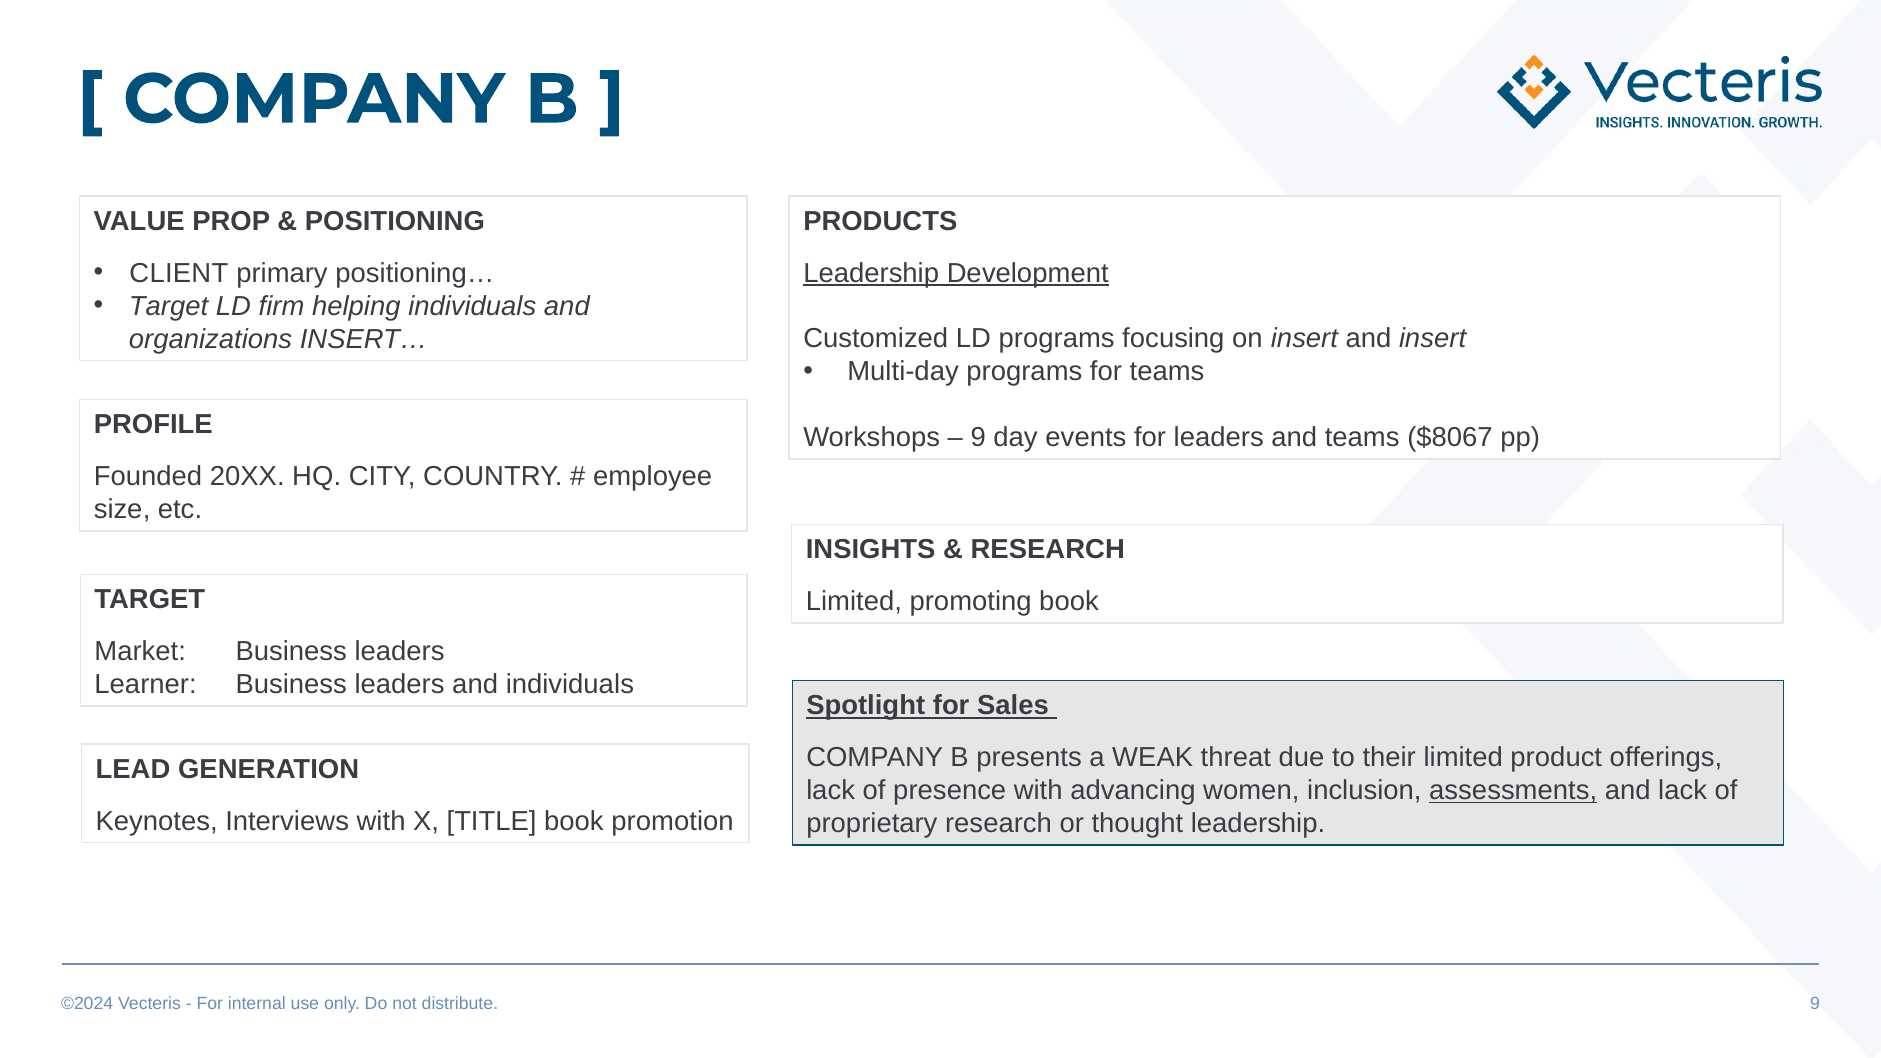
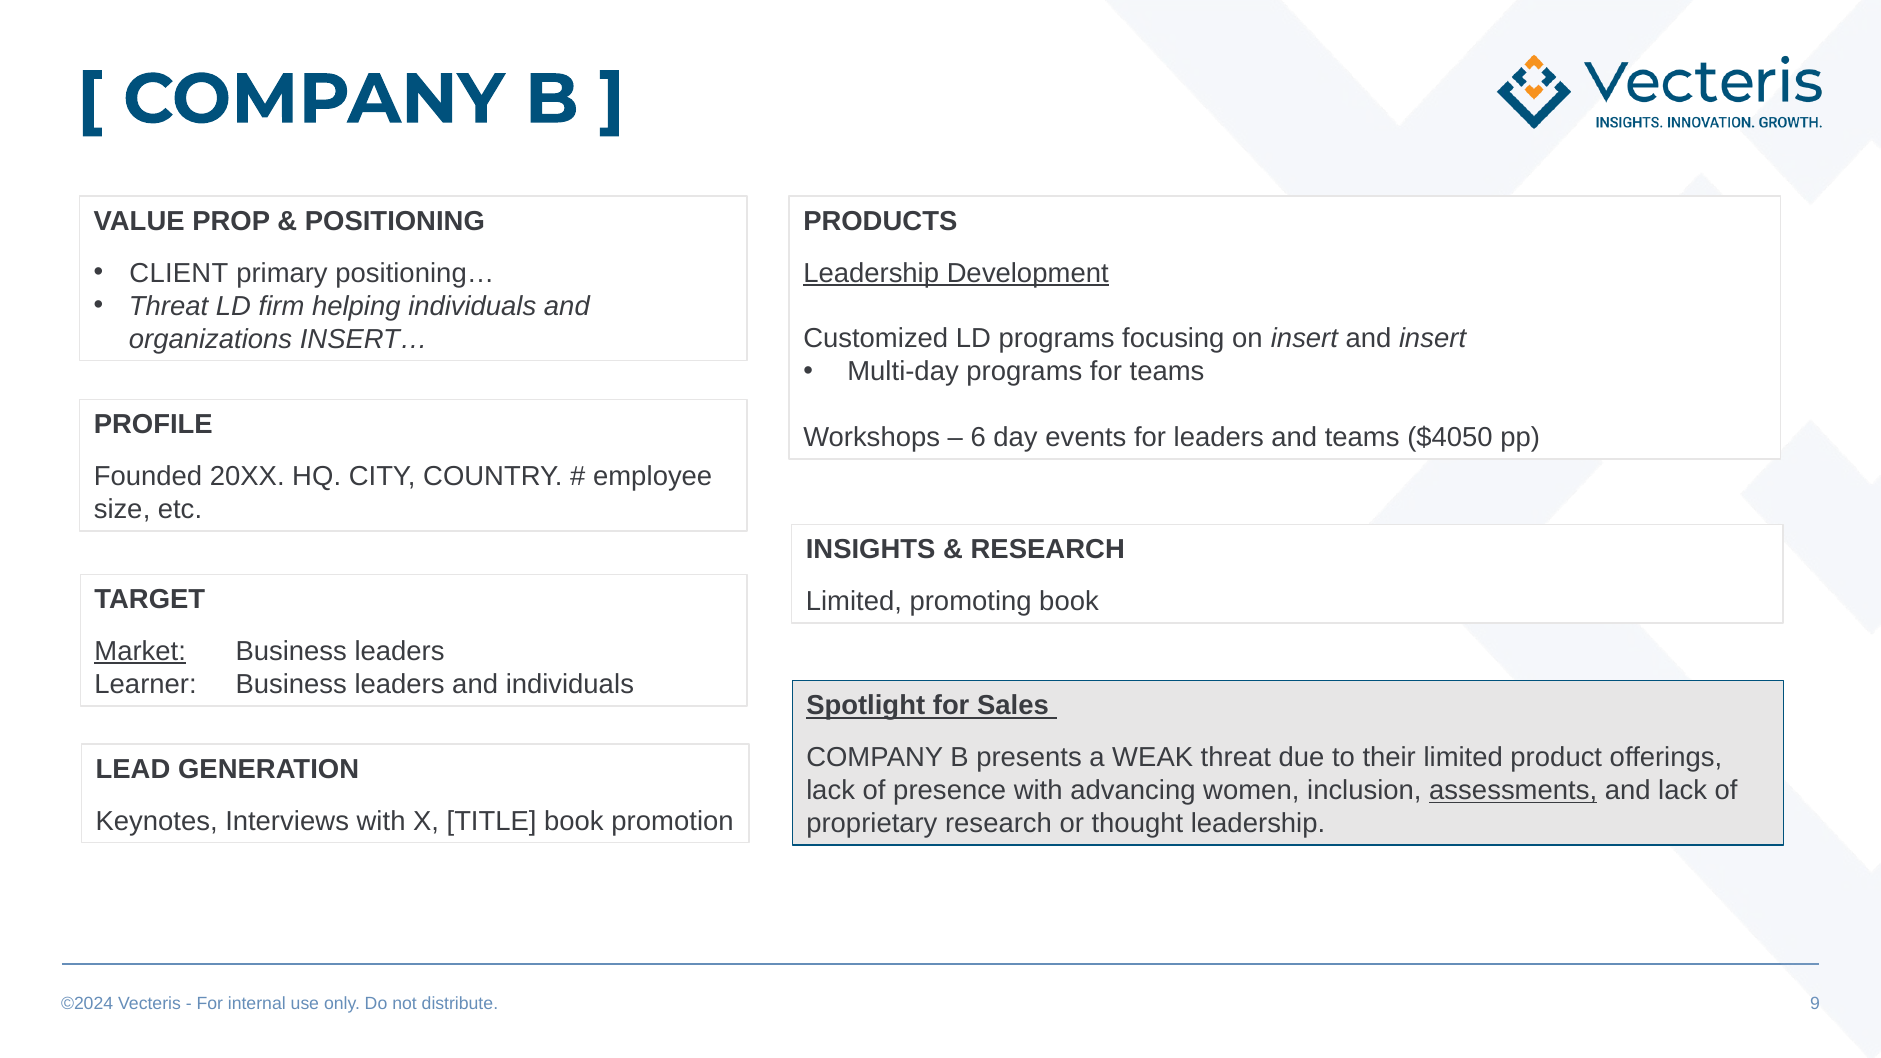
Target at (169, 306): Target -> Threat
9 at (978, 438): 9 -> 6
$8067: $8067 -> $4050
Market underline: none -> present
